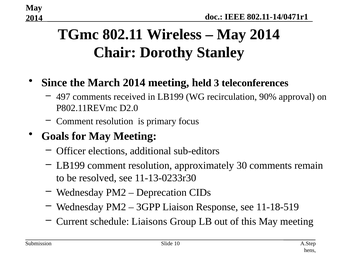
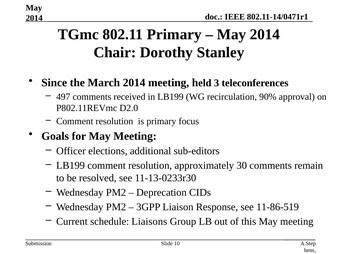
802.11 Wireless: Wireless -> Primary
11-18-519: 11-18-519 -> 11-86-519
